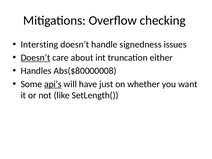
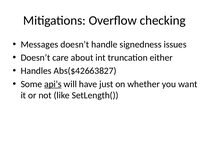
Intersting: Intersting -> Messages
Doesn’t at (35, 58) underline: present -> none
Abs($80000008: Abs($80000008 -> Abs($42663827
